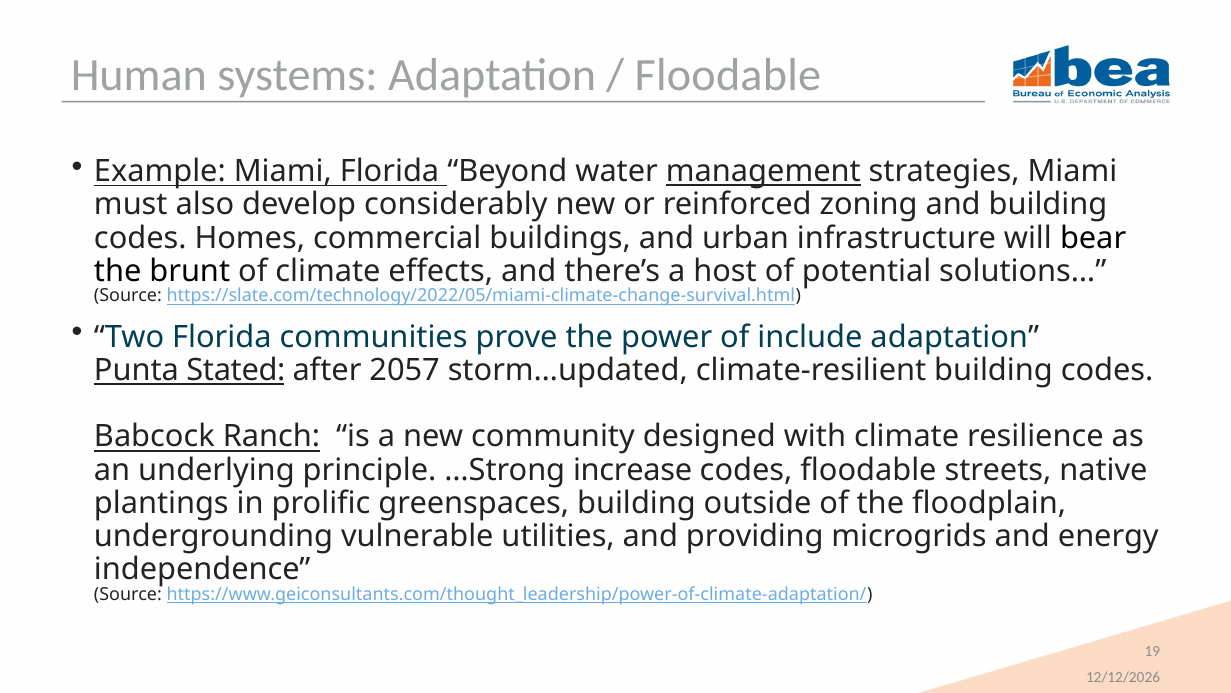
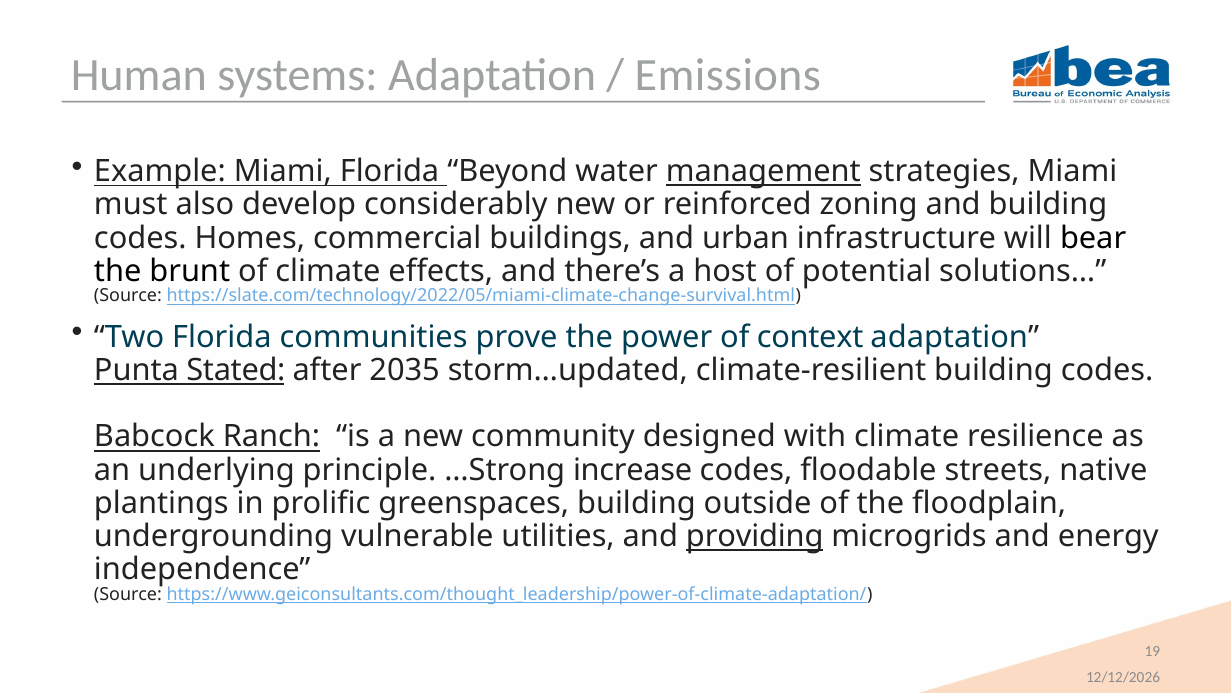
Floodable at (728, 75): Floodable -> Emissions
include: include -> context
2057: 2057 -> 2035
providing underline: none -> present
